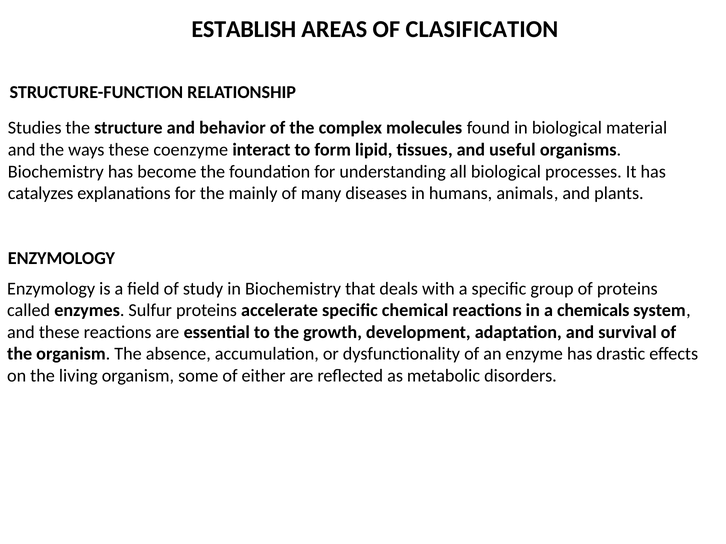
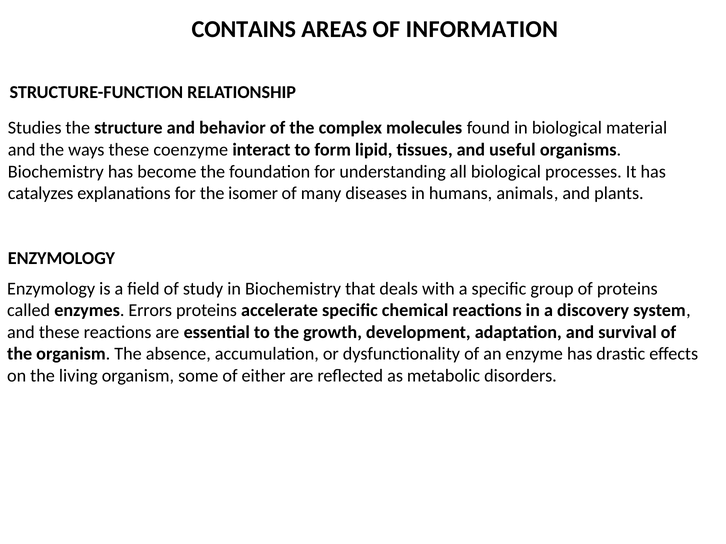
ESTABLISH: ESTABLISH -> CONTAINS
CLASIFICATION: CLASIFICATION -> INFORMATION
mainly: mainly -> isomer
Sulfur: Sulfur -> Errors
chemicals: chemicals -> discovery
